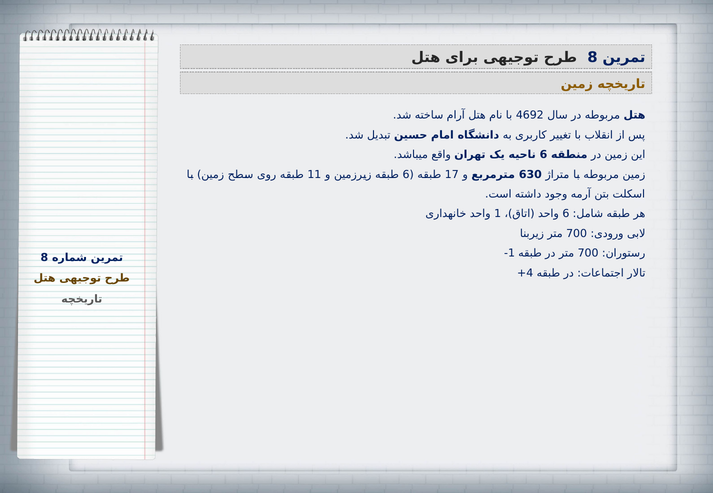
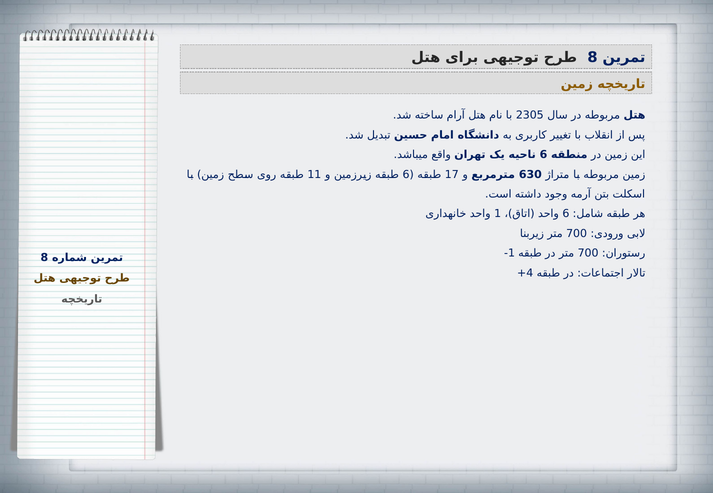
4692: 4692 -> 2305
